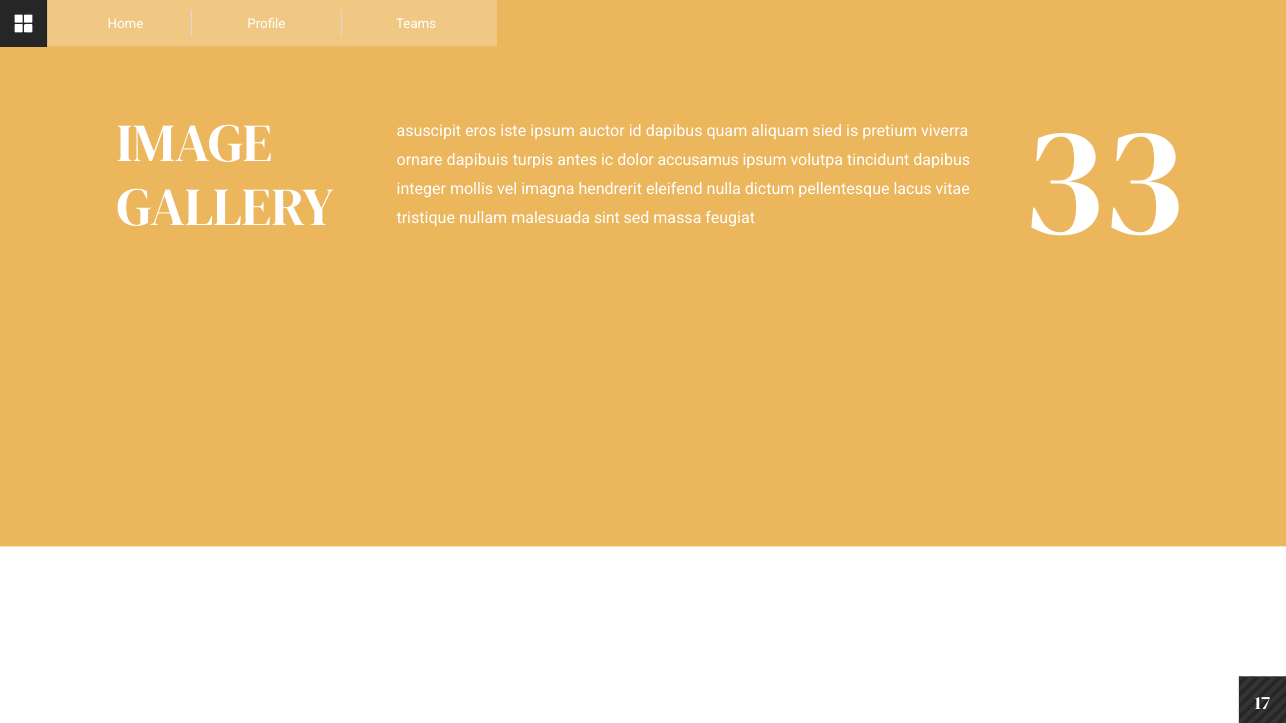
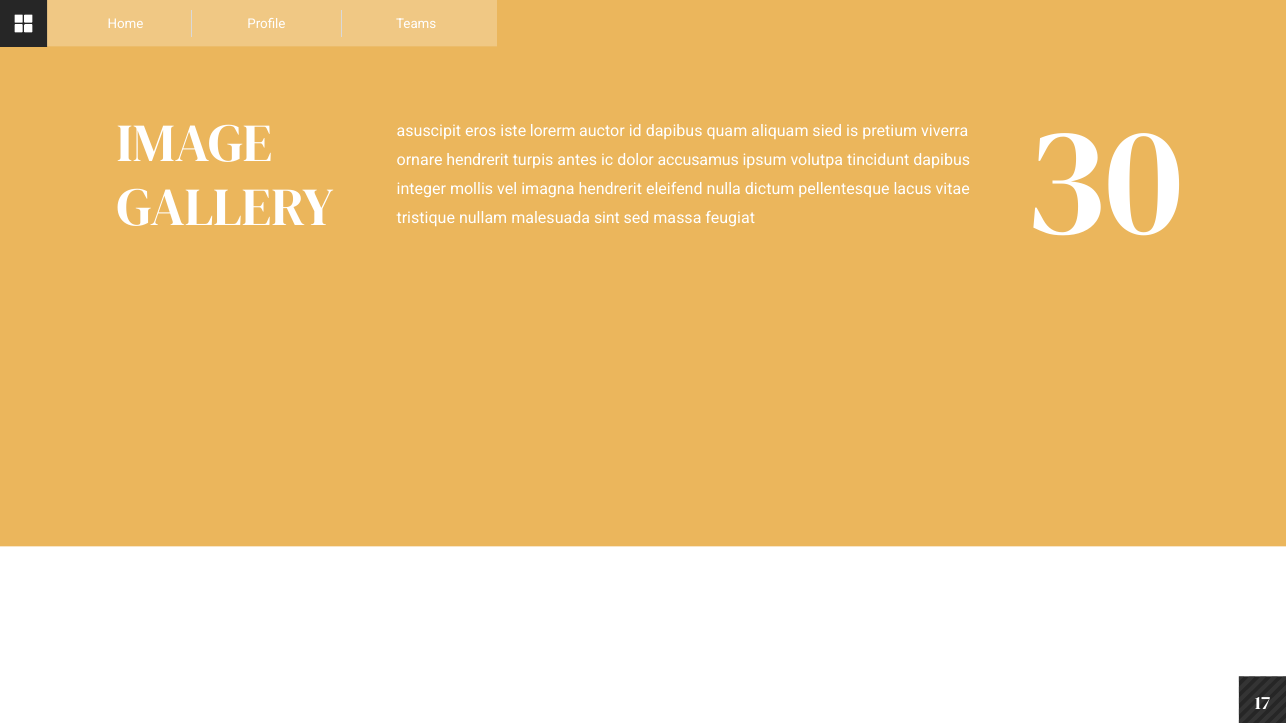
iste ipsum: ipsum -> lorerm
ornare dapibuis: dapibuis -> hendrerit
33: 33 -> 30
